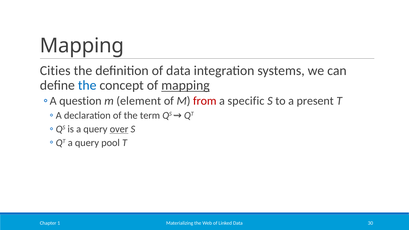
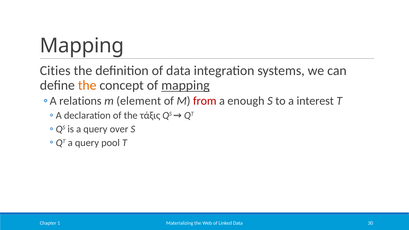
the at (87, 85) colour: blue -> orange
question: question -> relations
specific: specific -> enough
present: present -> interest
term: term -> τάξις
over underline: present -> none
